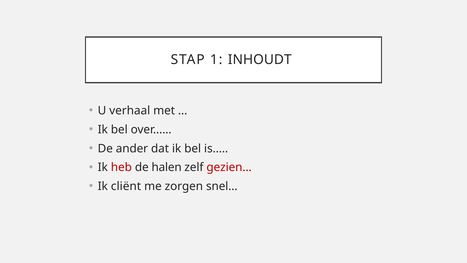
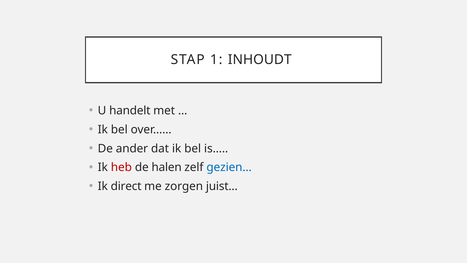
verhaal: verhaal -> handelt
gezien… colour: red -> blue
cliënt: cliënt -> direct
snel…: snel… -> juist…
